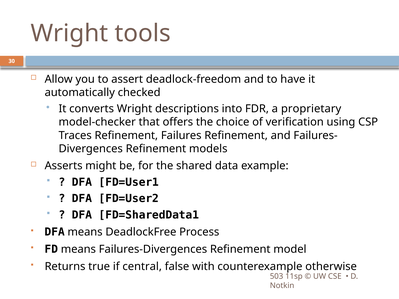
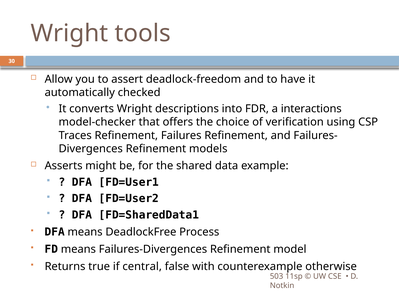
proprietary: proprietary -> interactions
